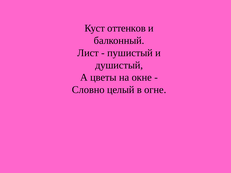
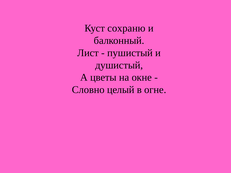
оттенков: оттенков -> сохраню
